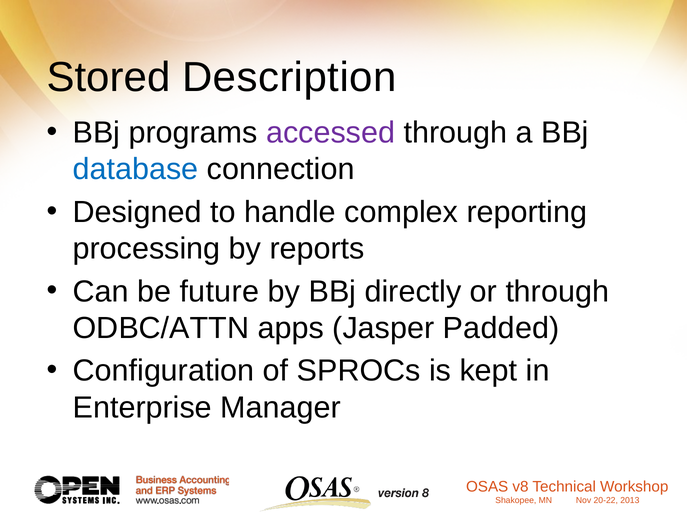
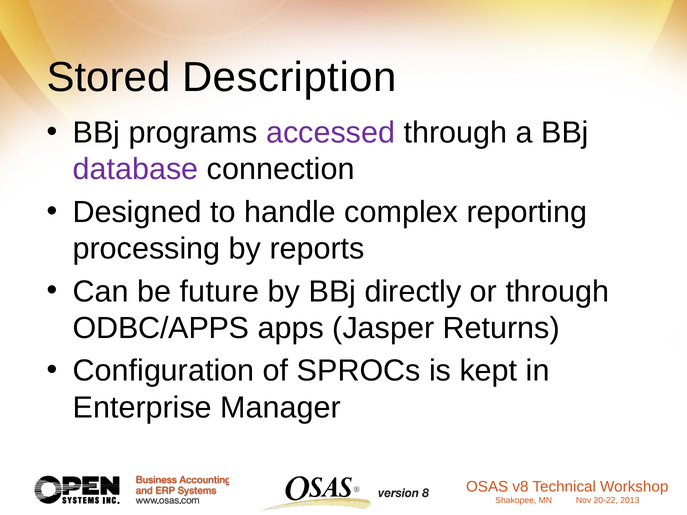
database colour: blue -> purple
ODBC/ATTN: ODBC/ATTN -> ODBC/APPS
Padded: Padded -> Returns
